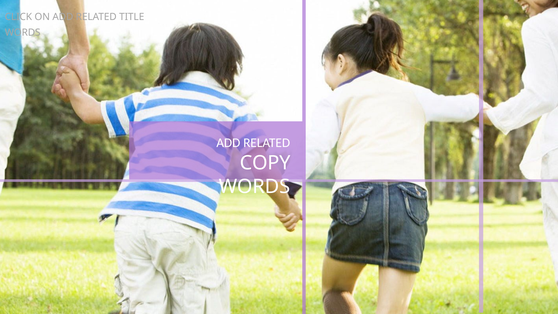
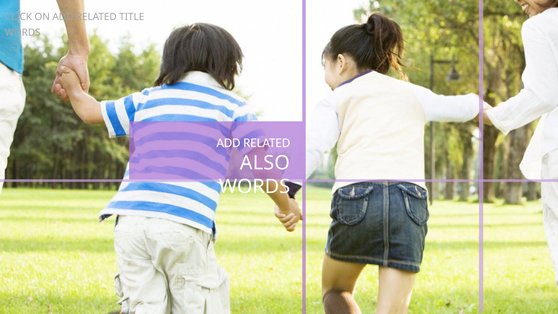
COPY: COPY -> ALSO
